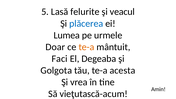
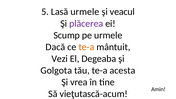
Lasă felurite: felurite -> urmele
plăcerea colour: blue -> purple
Lumea: Lumea -> Scump
Doar: Doar -> Dacă
Faci: Faci -> Vezi
